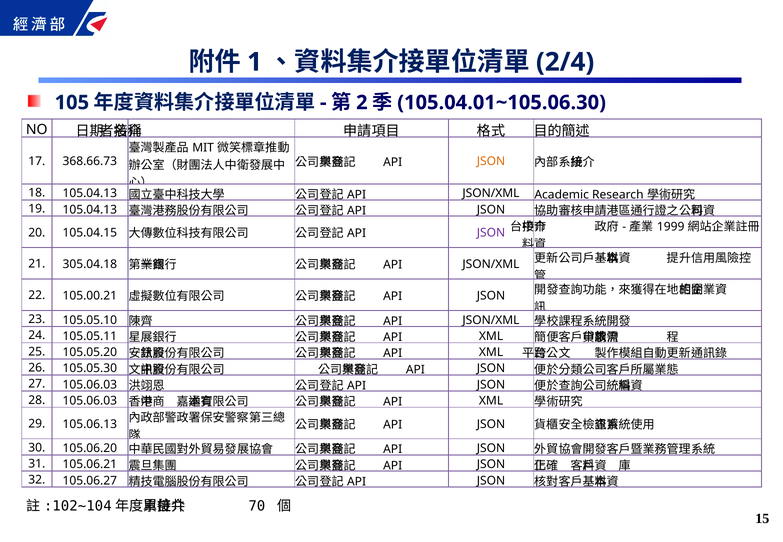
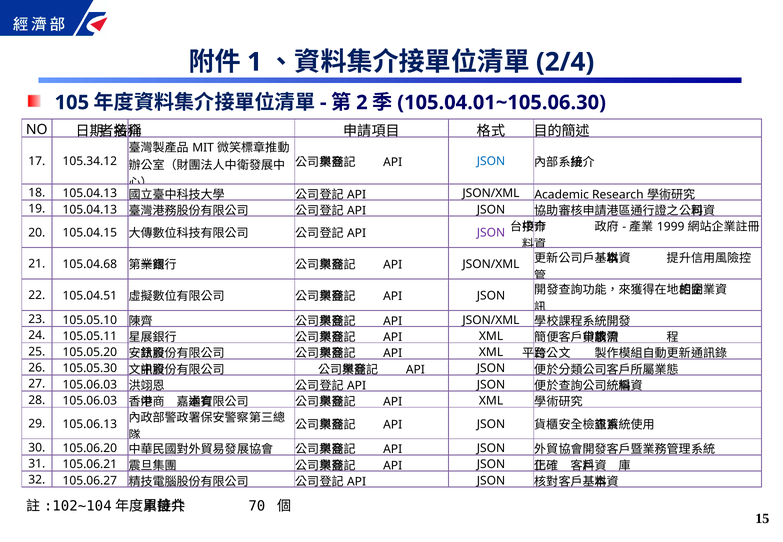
JSON at (491, 162) colour: orange -> blue
368.66.73: 368.66.73 -> 105.34.12
305.04.18: 305.04.18 -> 105.04.68
105.00.21: 105.00.21 -> 105.04.51
